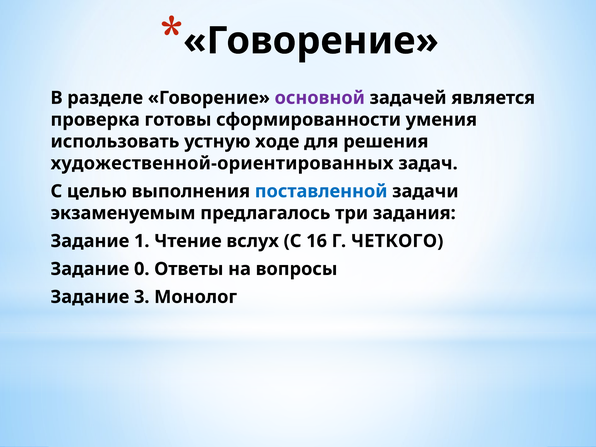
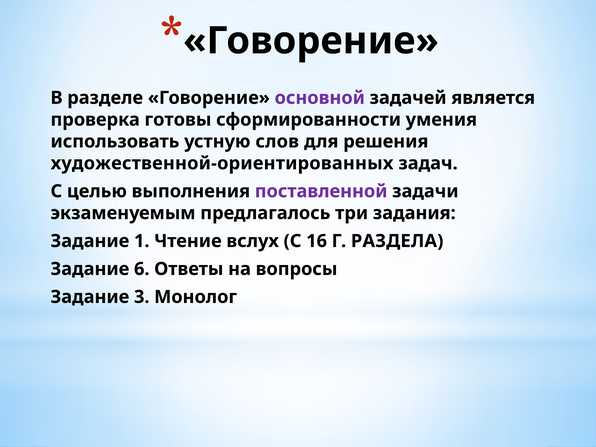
ходе: ходе -> слов
поставленной colour: blue -> purple
ЧЕТКОГО: ЧЕТКОГО -> РАЗДЕЛА
0: 0 -> 6
